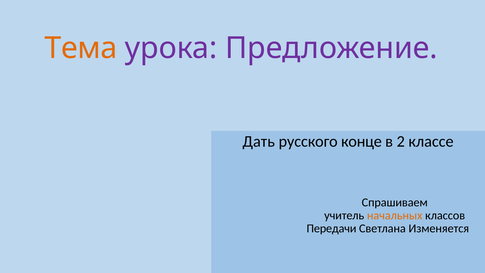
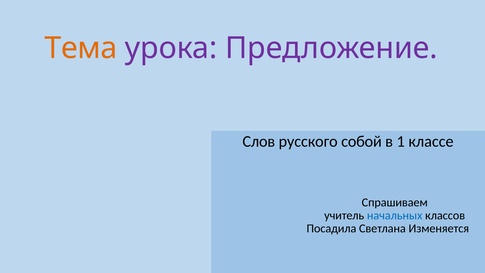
Дать: Дать -> Слов
конце: конце -> собой
2: 2 -> 1
начальных colour: orange -> blue
Передачи: Передачи -> Посадила
